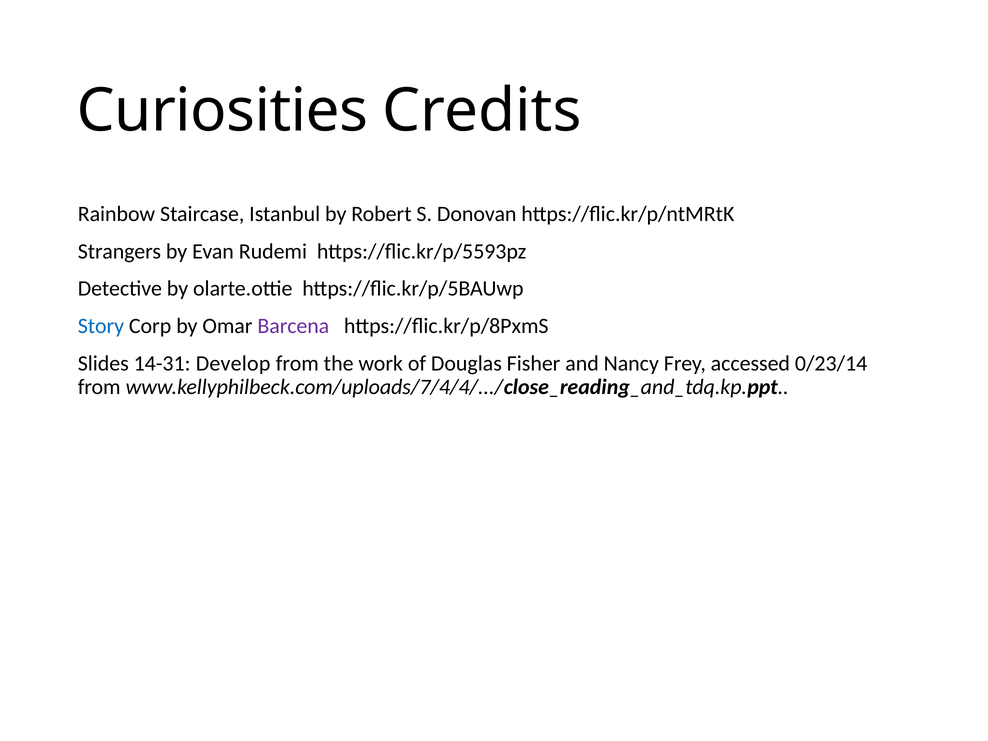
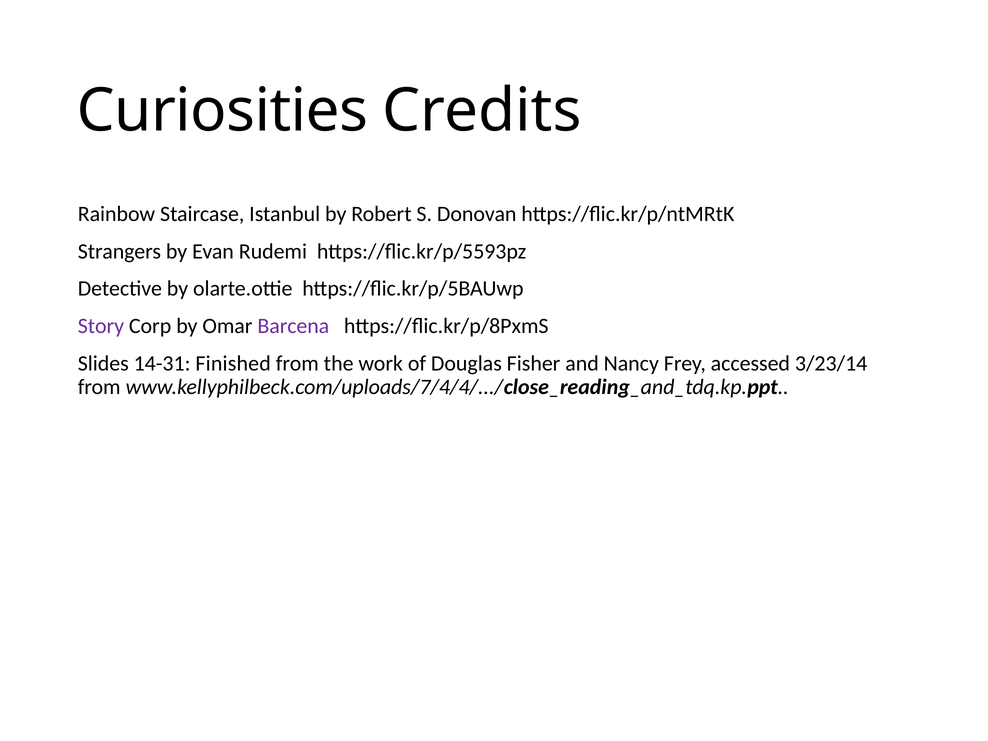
Story colour: blue -> purple
Develop: Develop -> Finished
0/23/14: 0/23/14 -> 3/23/14
